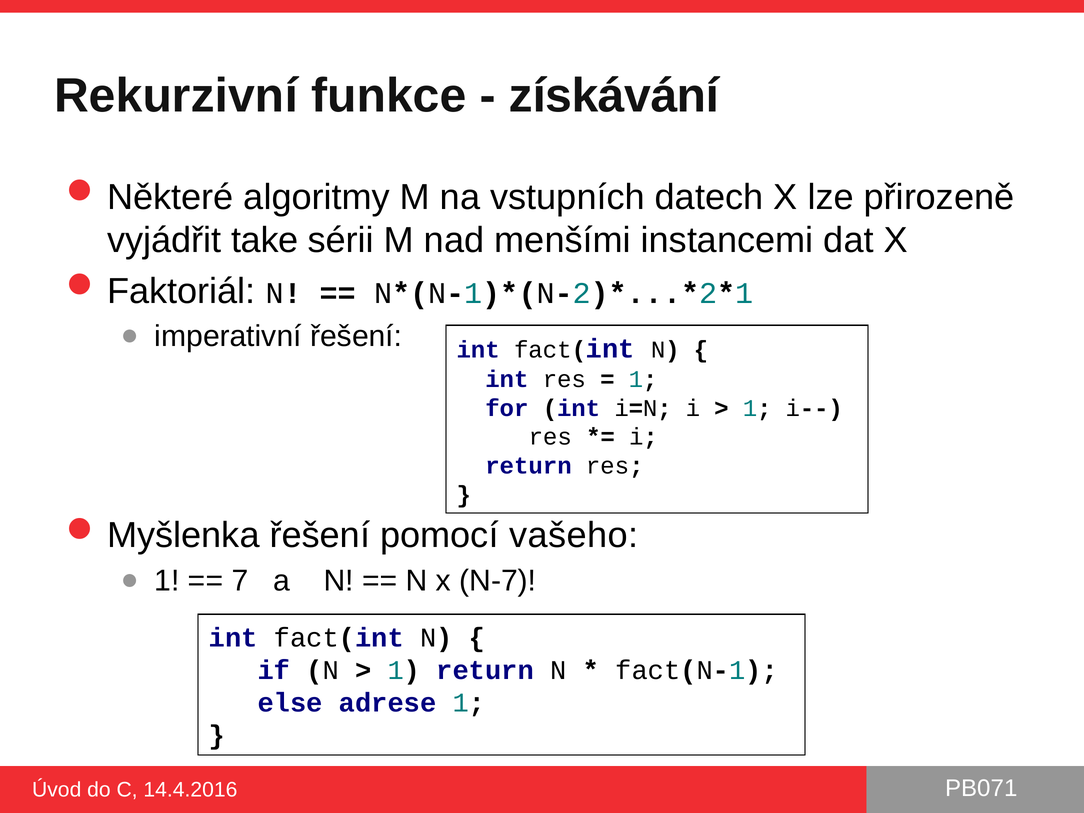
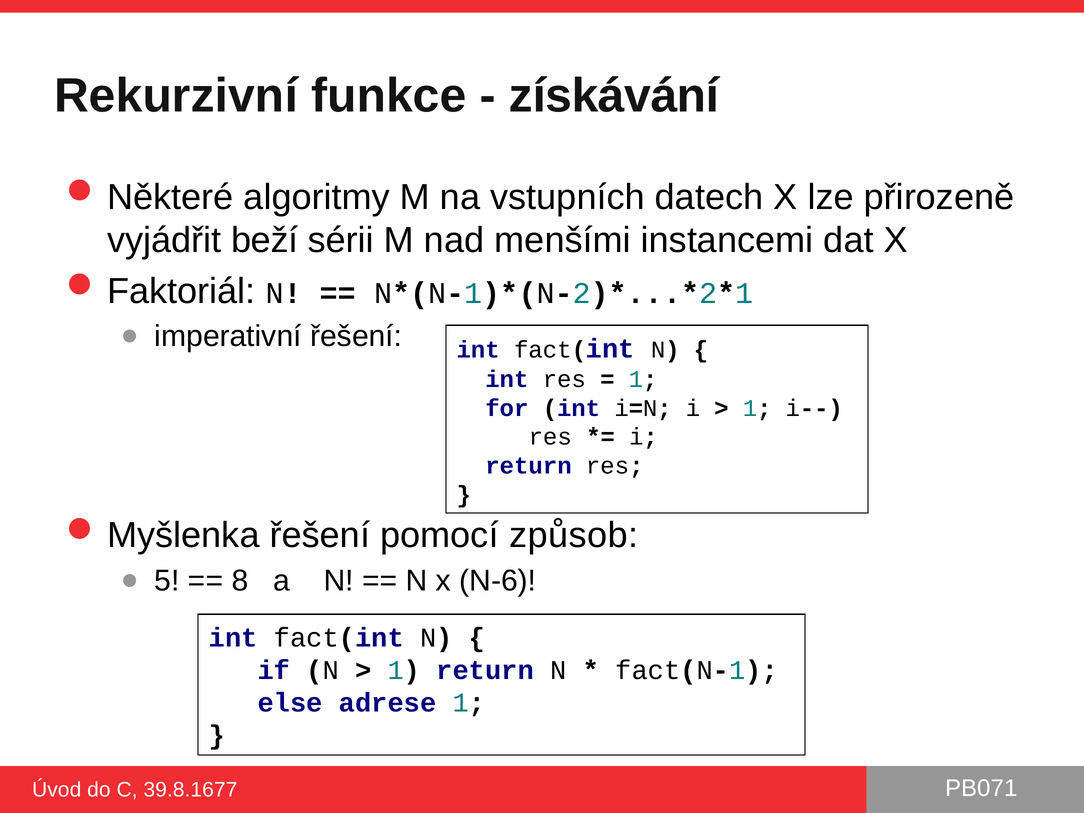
take: take -> beží
vašeho: vašeho -> způsob
1 at (167, 581): 1 -> 5
7: 7 -> 8
N-7: N-7 -> N-6
14.4.2016: 14.4.2016 -> 39.8.1677
